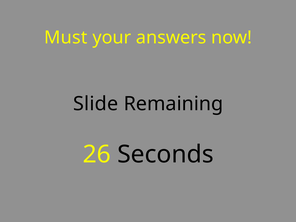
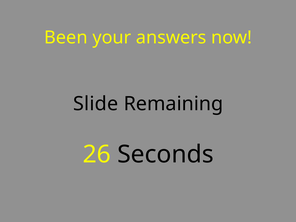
Must: Must -> Been
